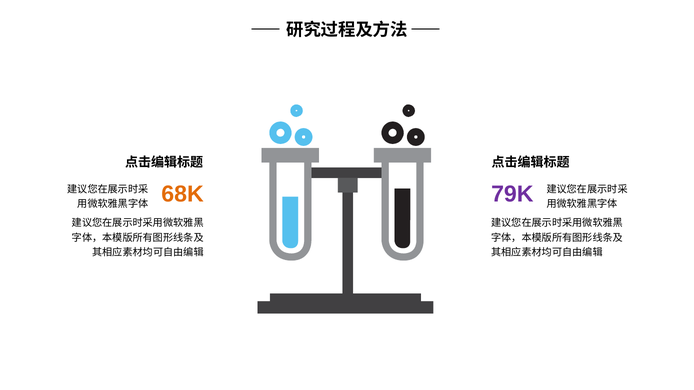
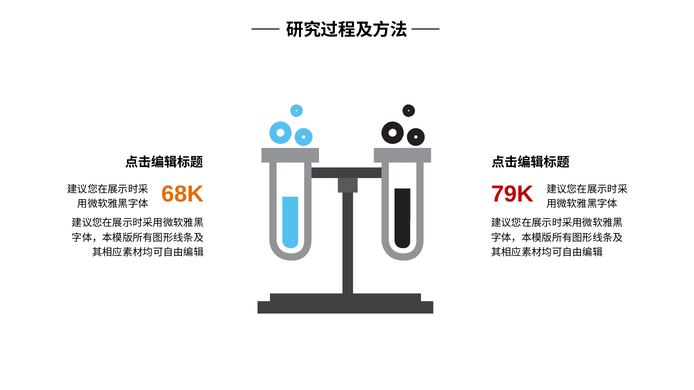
79K colour: purple -> red
